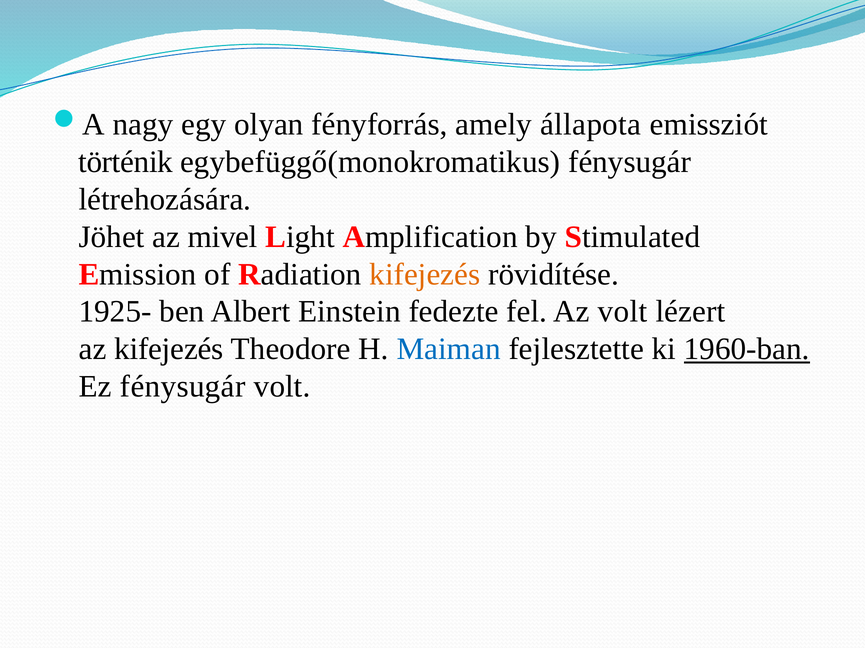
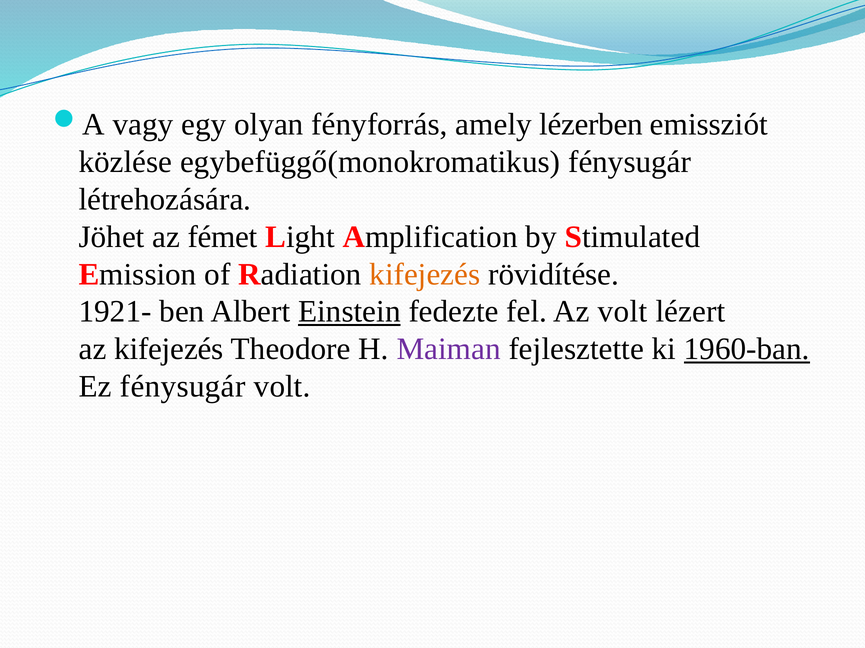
nagy: nagy -> vagy
állapota: állapota -> lézerben
történik: történik -> közlése
mivel: mivel -> fémet
1925-: 1925- -> 1921-
Einstein underline: none -> present
Maiman colour: blue -> purple
